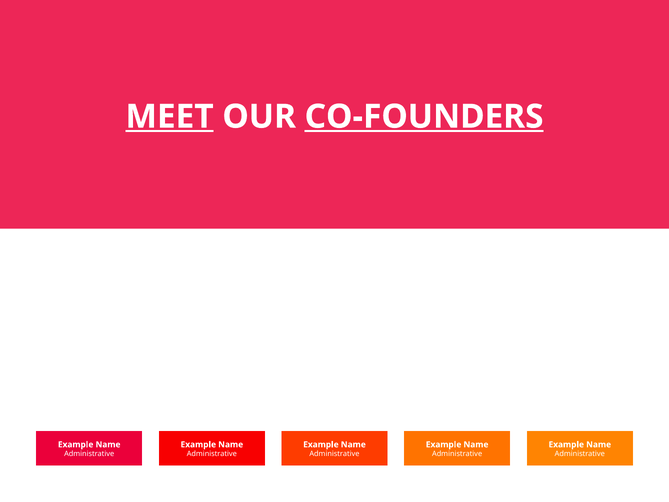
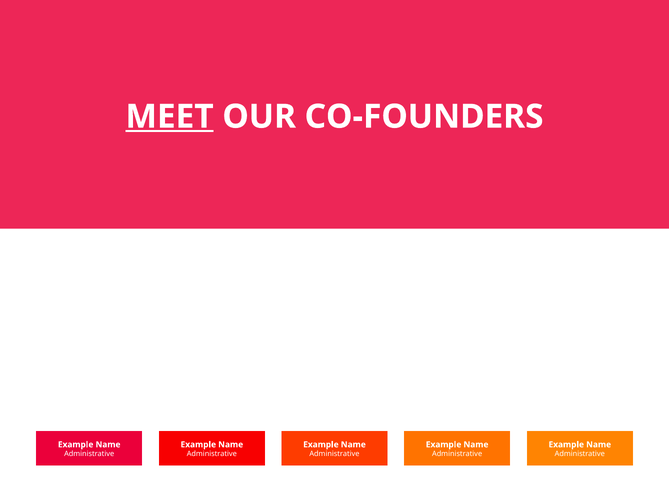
CO-FOUNDERS underline: present -> none
